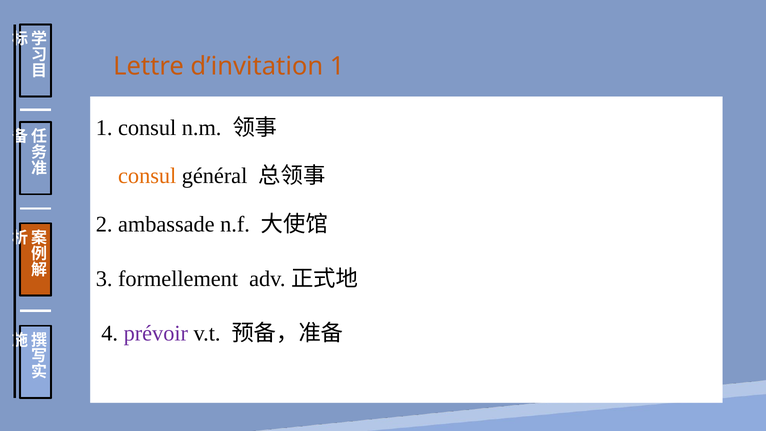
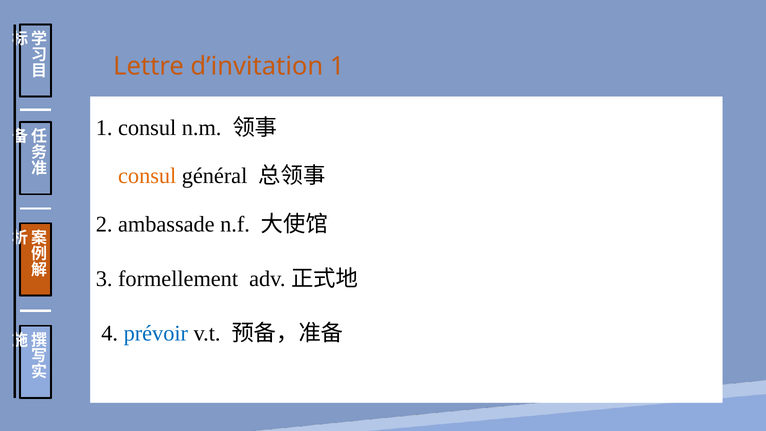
prévoir colour: purple -> blue
